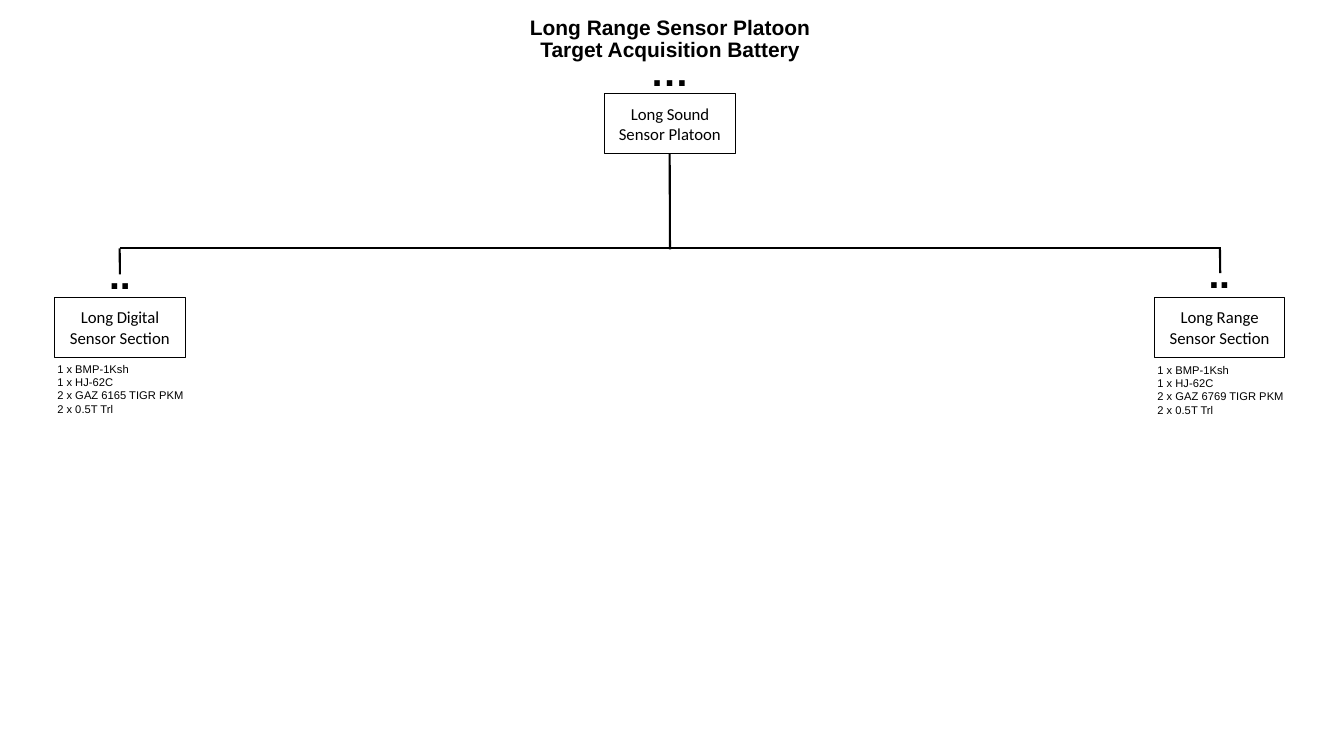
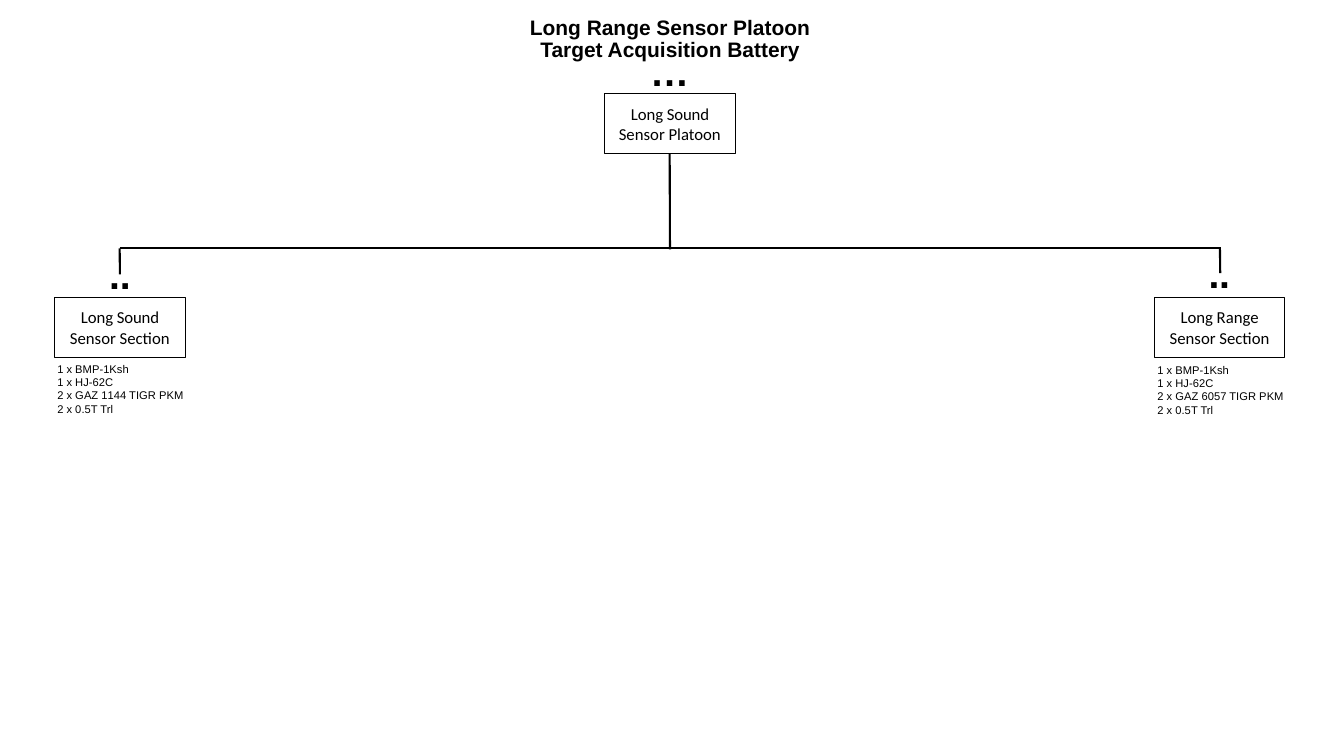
Digital at (138, 318): Digital -> Sound
6165: 6165 -> 1144
6769: 6769 -> 6057
